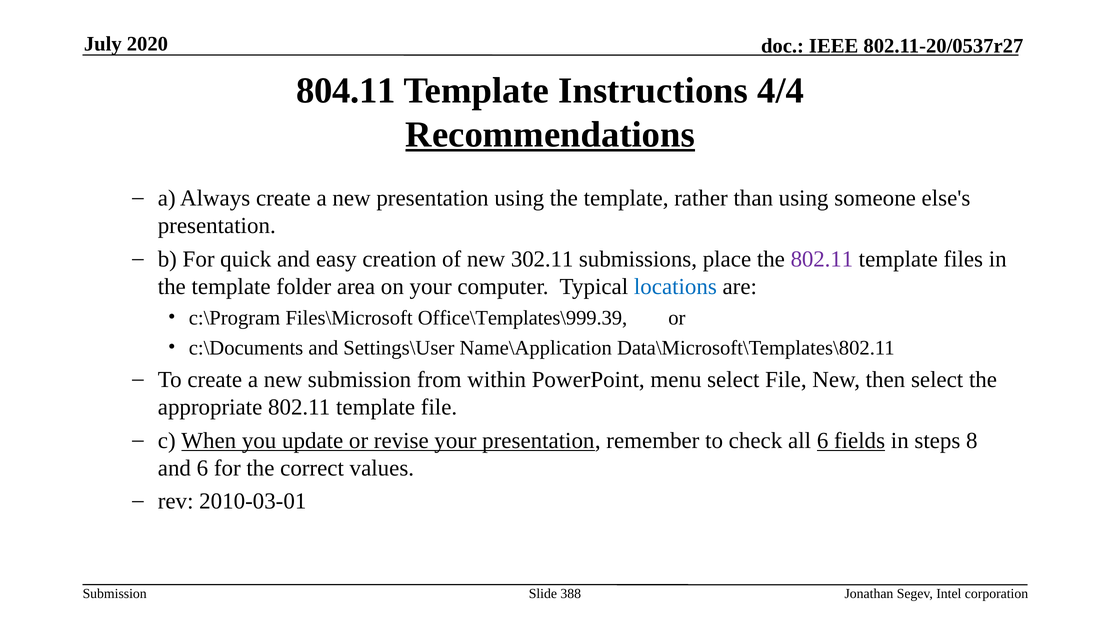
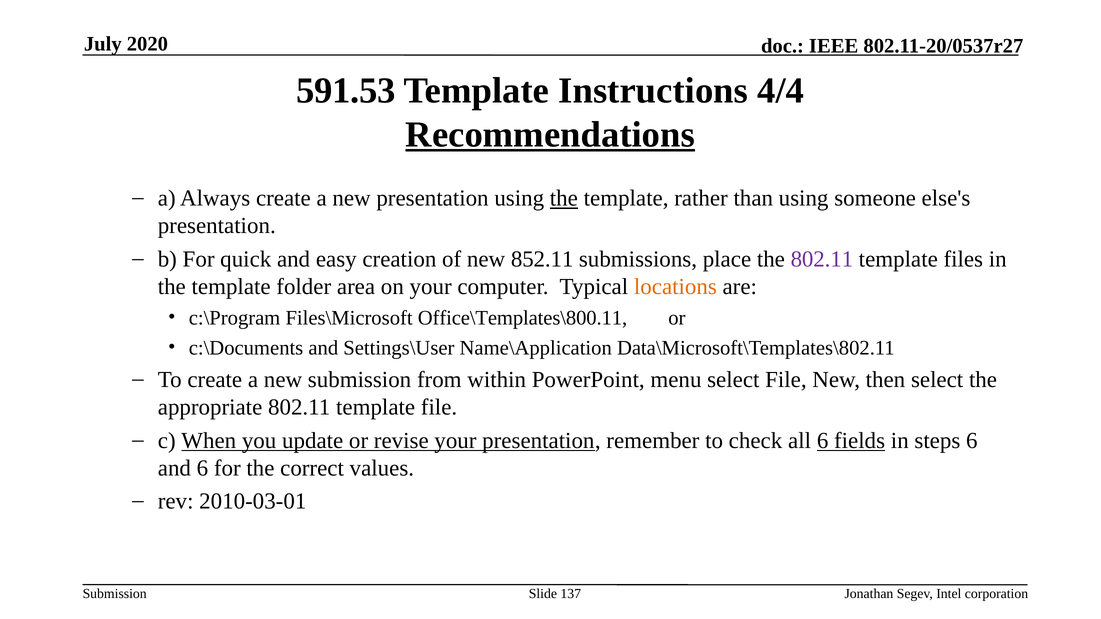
804.11: 804.11 -> 591.53
the at (564, 198) underline: none -> present
302.11: 302.11 -> 852.11
locations colour: blue -> orange
Office\Templates\999.39: Office\Templates\999.39 -> Office\Templates\800.11
steps 8: 8 -> 6
388: 388 -> 137
